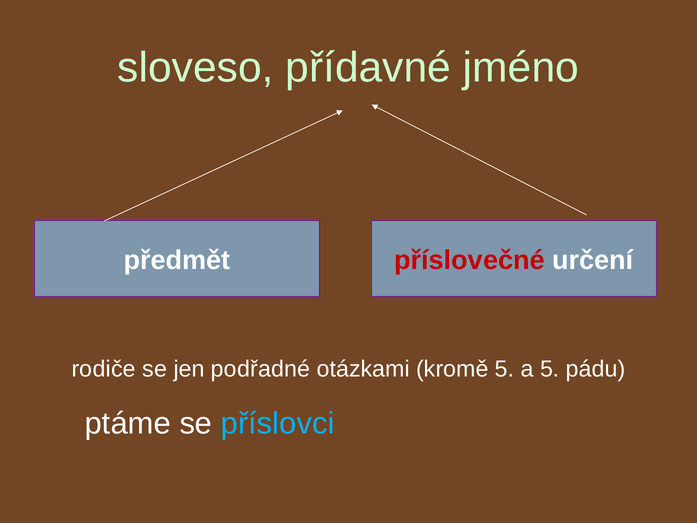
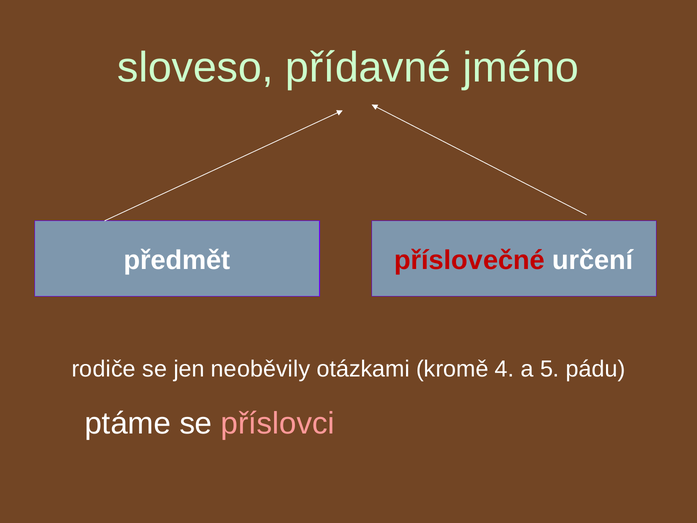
podřadné: podřadné -> neoběvily
kromě 5: 5 -> 4
příslovci colour: light blue -> pink
